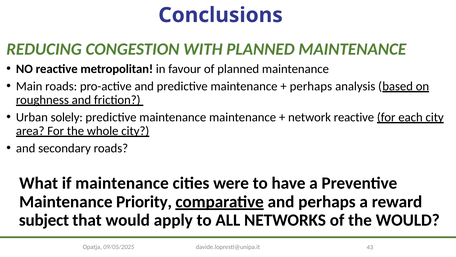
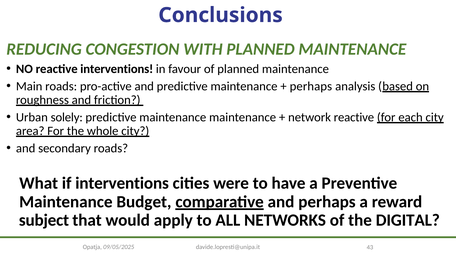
reactive metropolitan: metropolitan -> interventions
if maintenance: maintenance -> interventions
Priority: Priority -> Budget
the WOULD: WOULD -> DIGITAL
